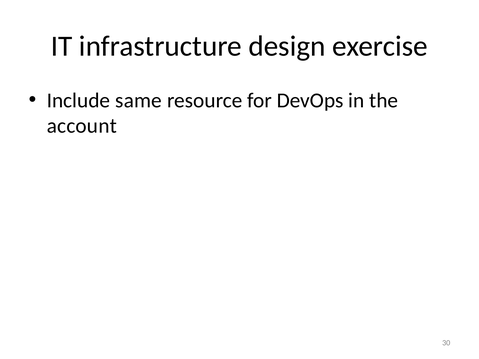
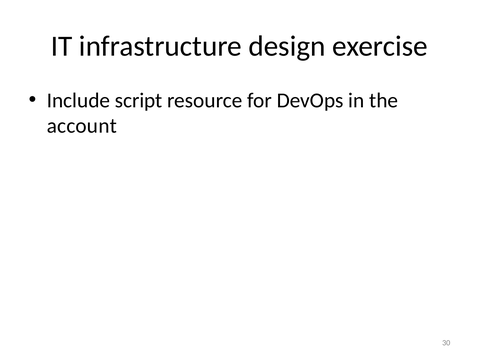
same: same -> script
